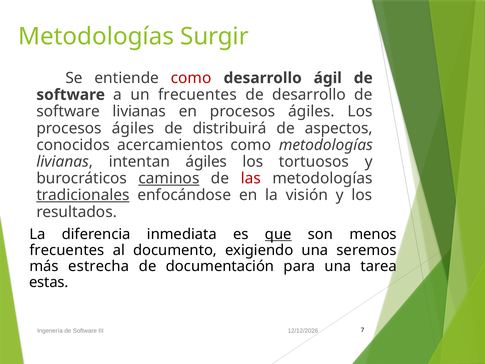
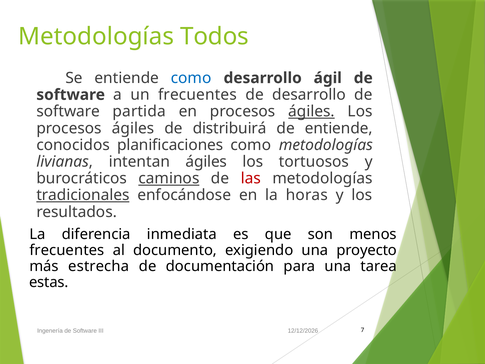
Surgir: Surgir -> Todos
como at (191, 78) colour: red -> blue
software livianas: livianas -> partida
ágiles at (311, 111) underline: none -> present
de aspectos: aspectos -> entiende
acercamientos: acercamientos -> planificaciones
visión: visión -> horas
que underline: present -> none
seremos: seremos -> proyecto
